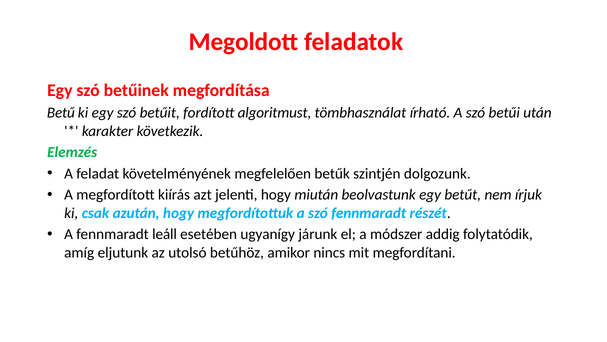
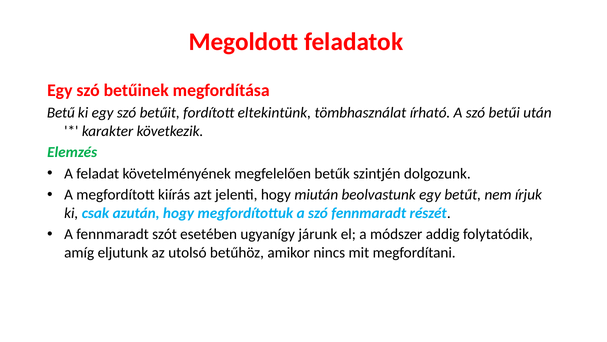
algoritmust: algoritmust -> eltekintünk
leáll: leáll -> szót
